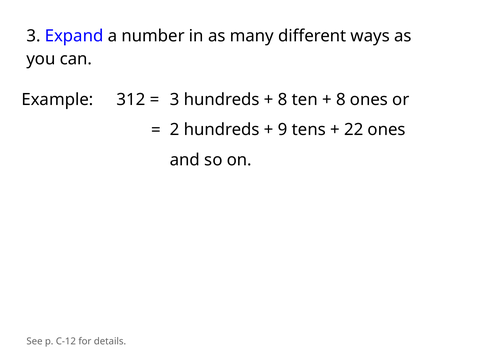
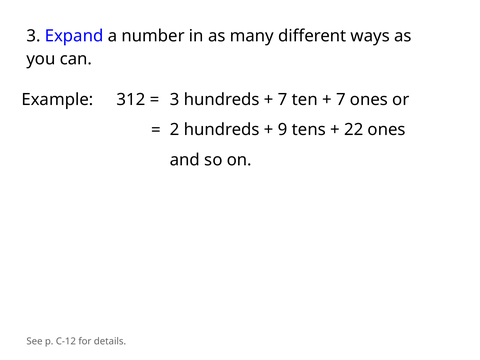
8 at (283, 100): 8 -> 7
8 at (341, 100): 8 -> 7
